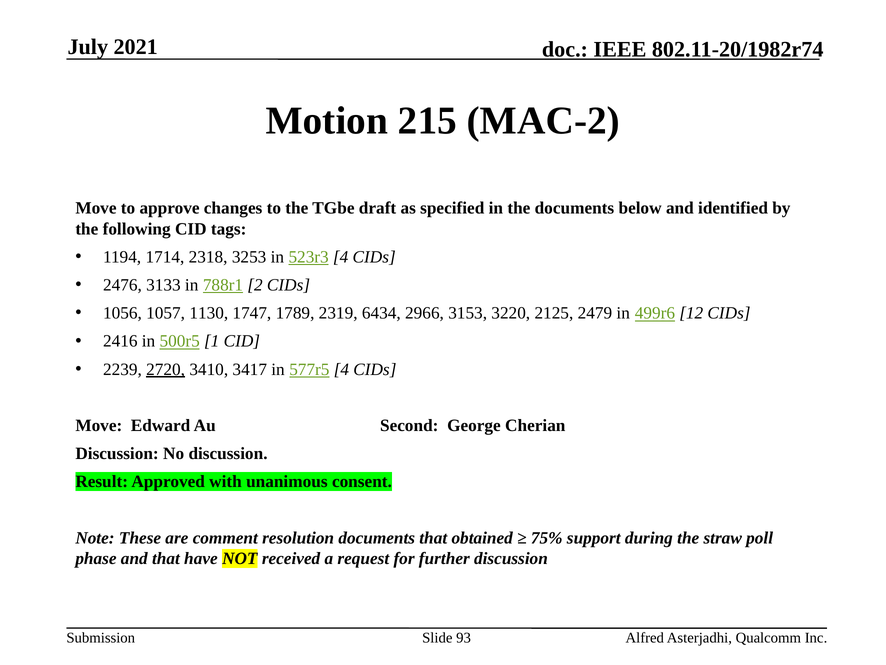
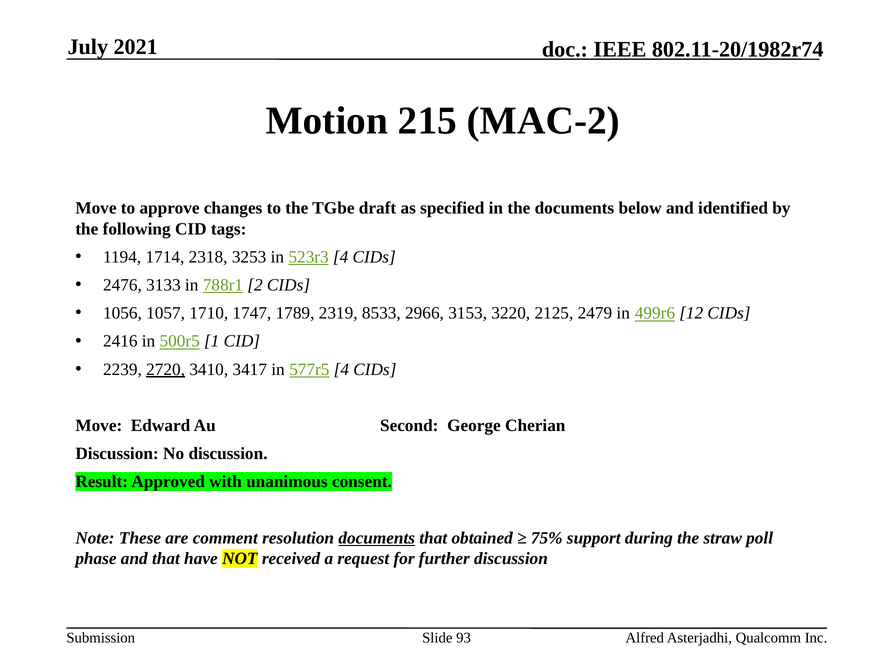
1130: 1130 -> 1710
6434: 6434 -> 8533
documents at (377, 538) underline: none -> present
